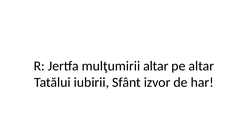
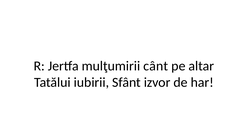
mulţumirii altar: altar -> cânt
